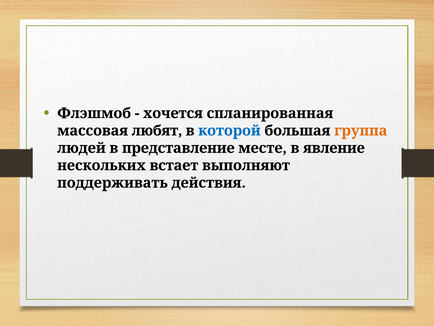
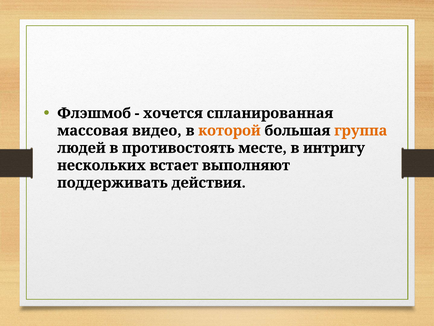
любят: любят -> видео
которой colour: blue -> orange
представление: представление -> противостоять
явление: явление -> интригу
